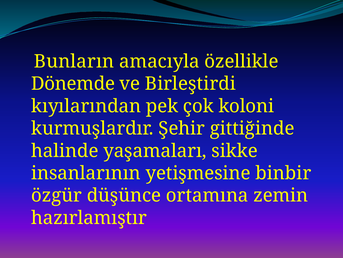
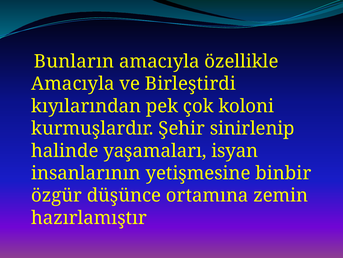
Dönemde at (73, 84): Dönemde -> Amacıyla
gittiğinde: gittiğinde -> sinirlenip
sikke: sikke -> isyan
